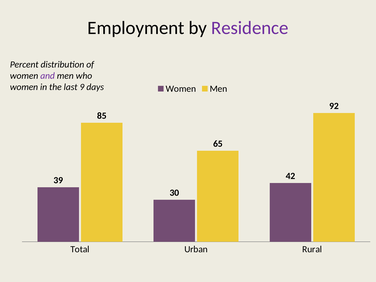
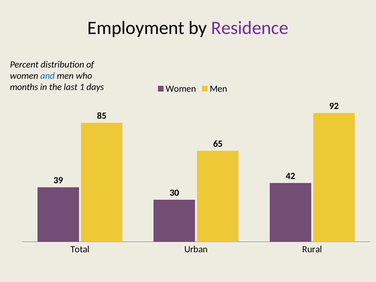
and colour: purple -> blue
women at (24, 87): women -> months
9: 9 -> 1
